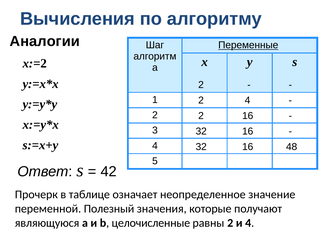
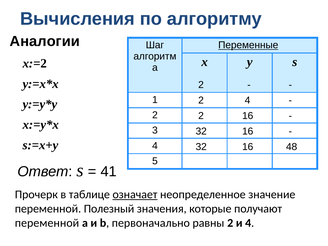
42: 42 -> 41
означает underline: none -> present
являющуюся at (47, 223): являющуюся -> переменной
целочисленные: целочисленные -> первоначально
